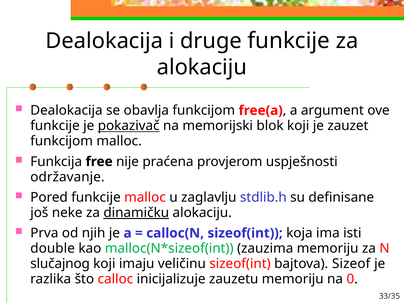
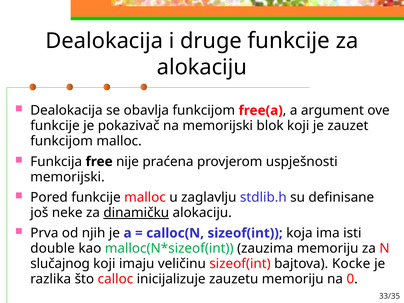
pokazivač underline: present -> none
održavanje at (67, 177): održavanje -> memorijski
Sizeof: Sizeof -> Kocke
